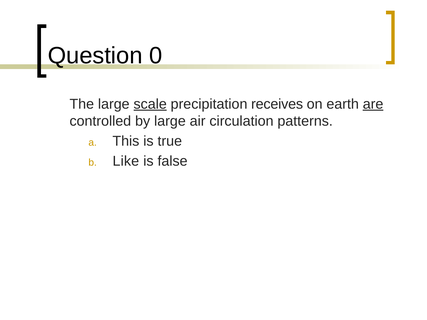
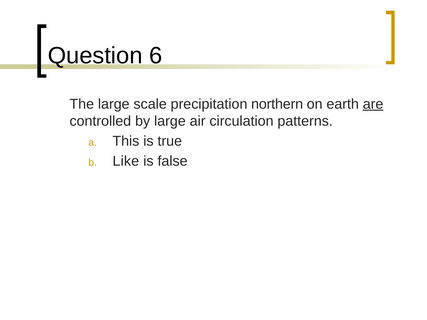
0: 0 -> 6
scale underline: present -> none
receives: receives -> northern
